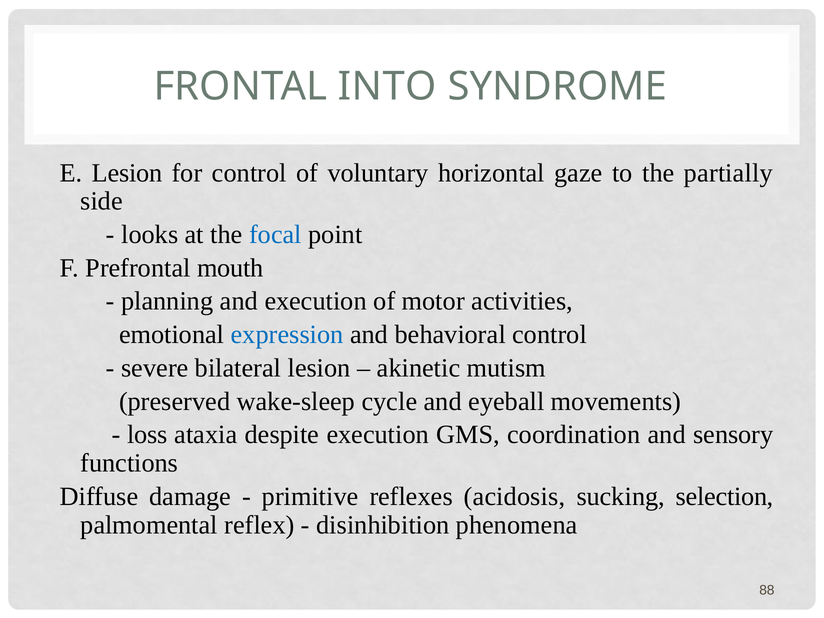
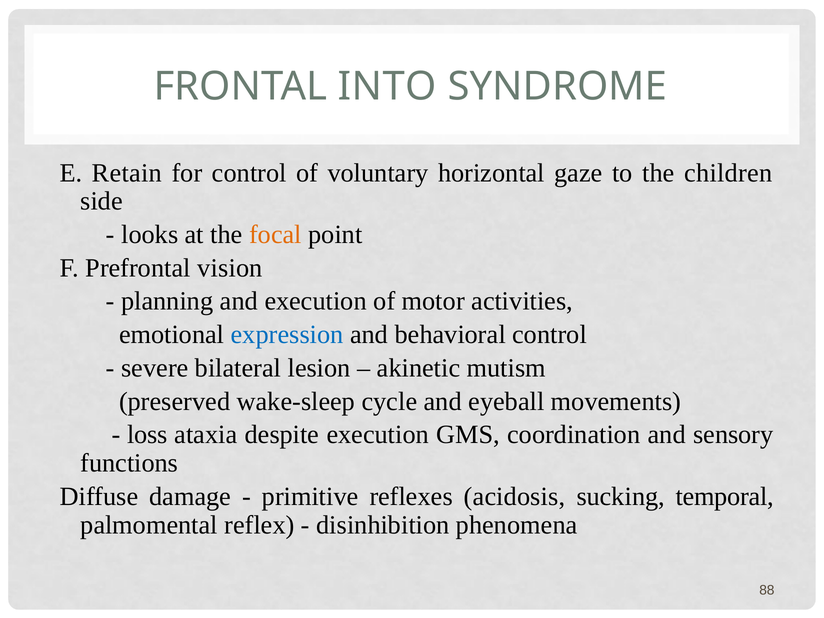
E Lesion: Lesion -> Retain
partially: partially -> children
focal colour: blue -> orange
mouth: mouth -> vision
selection: selection -> temporal
